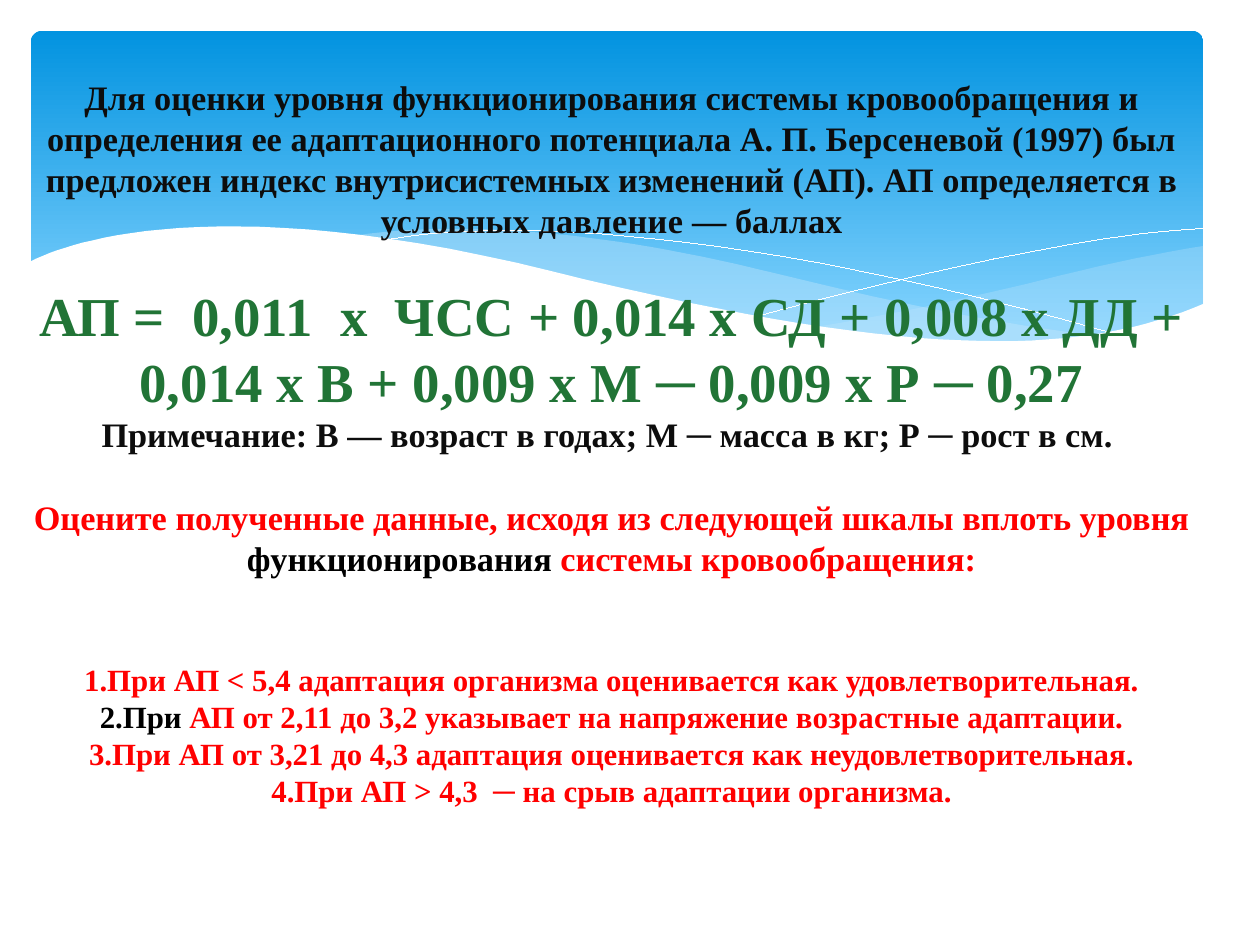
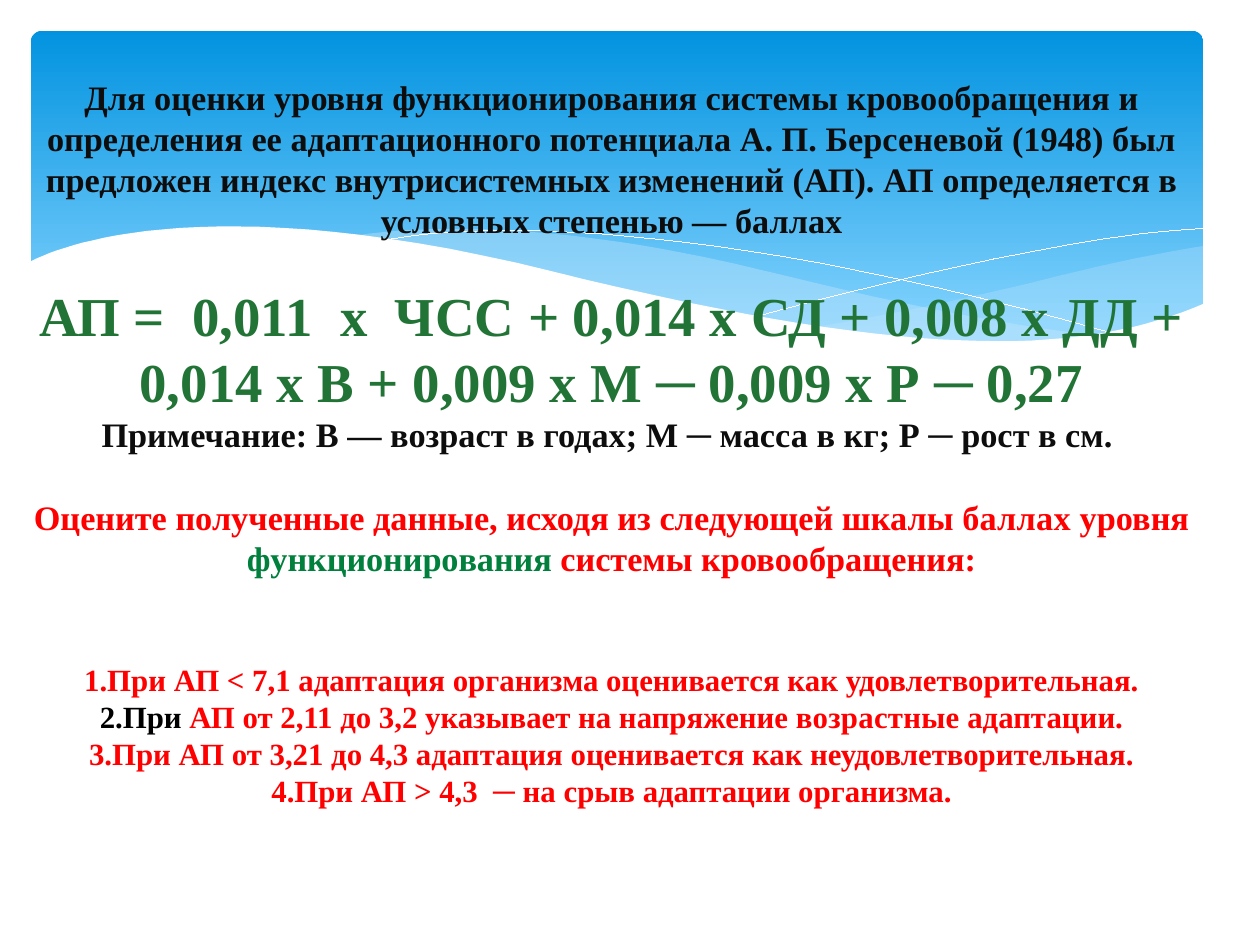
1997: 1997 -> 1948
давление: давление -> степенью
шкалы вплоть: вплоть -> баллах
функционирования at (399, 560) colour: black -> green
5,4: 5,4 -> 7,1
